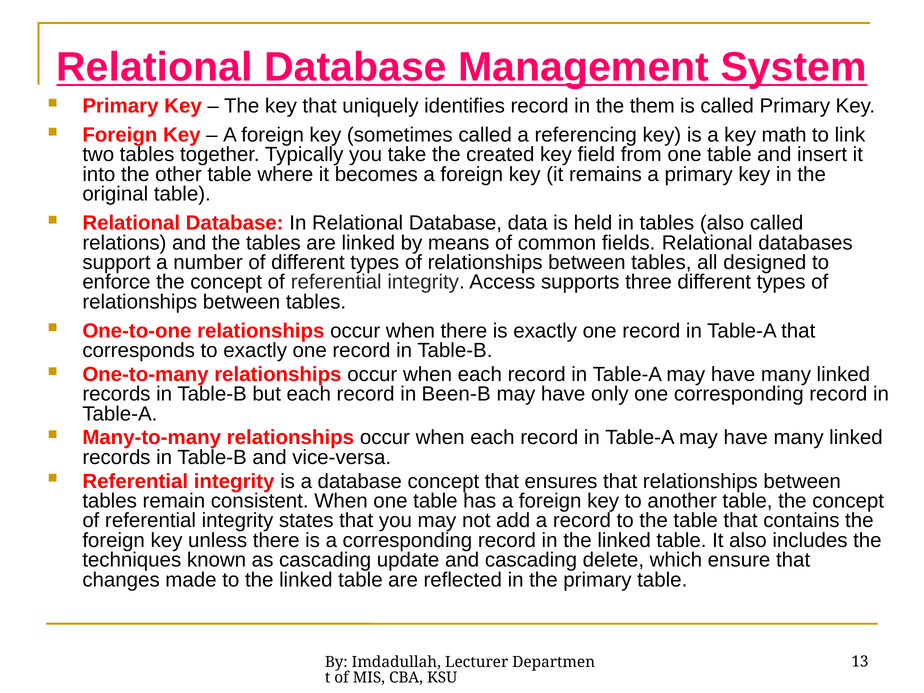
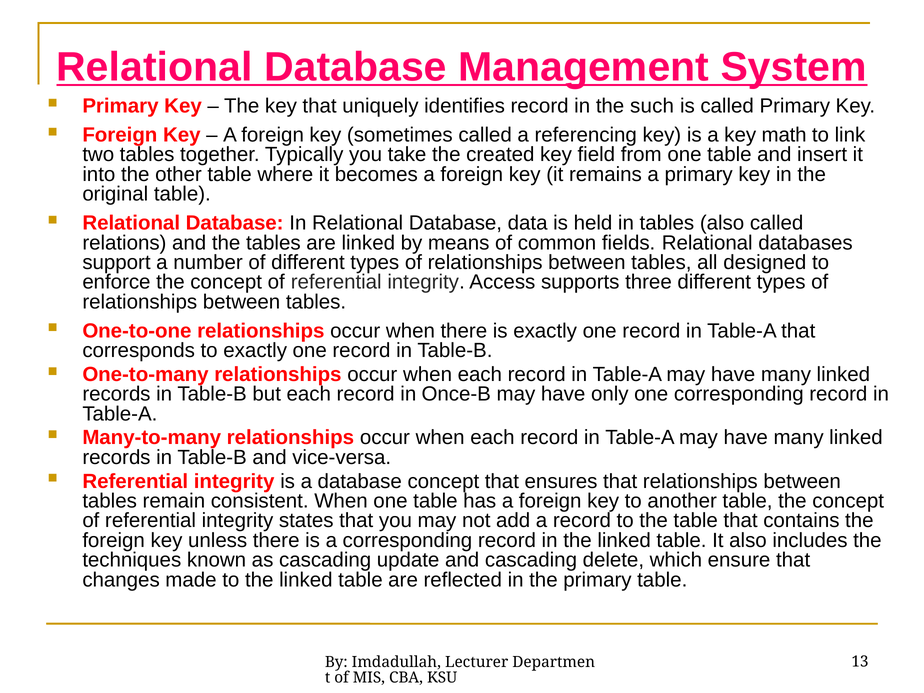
them: them -> such
Been-B: Been-B -> Once-B
